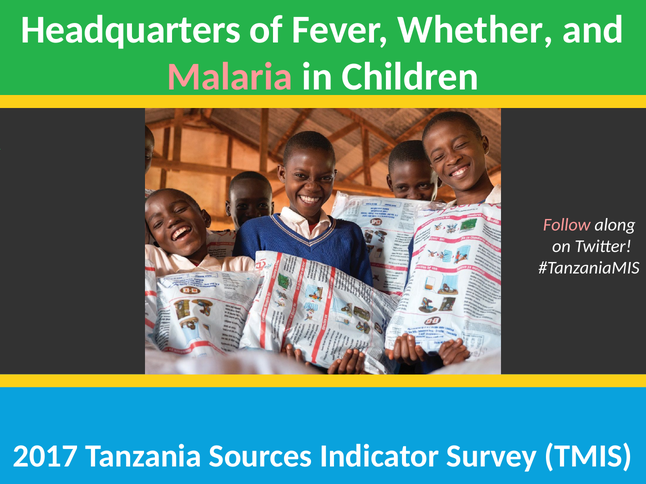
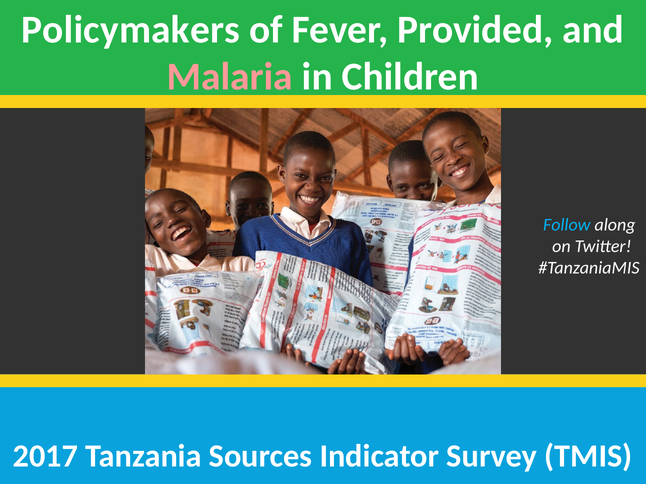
Headquarters: Headquarters -> Policymakers
Whether: Whether -> Provided
Follow colour: pink -> light blue
